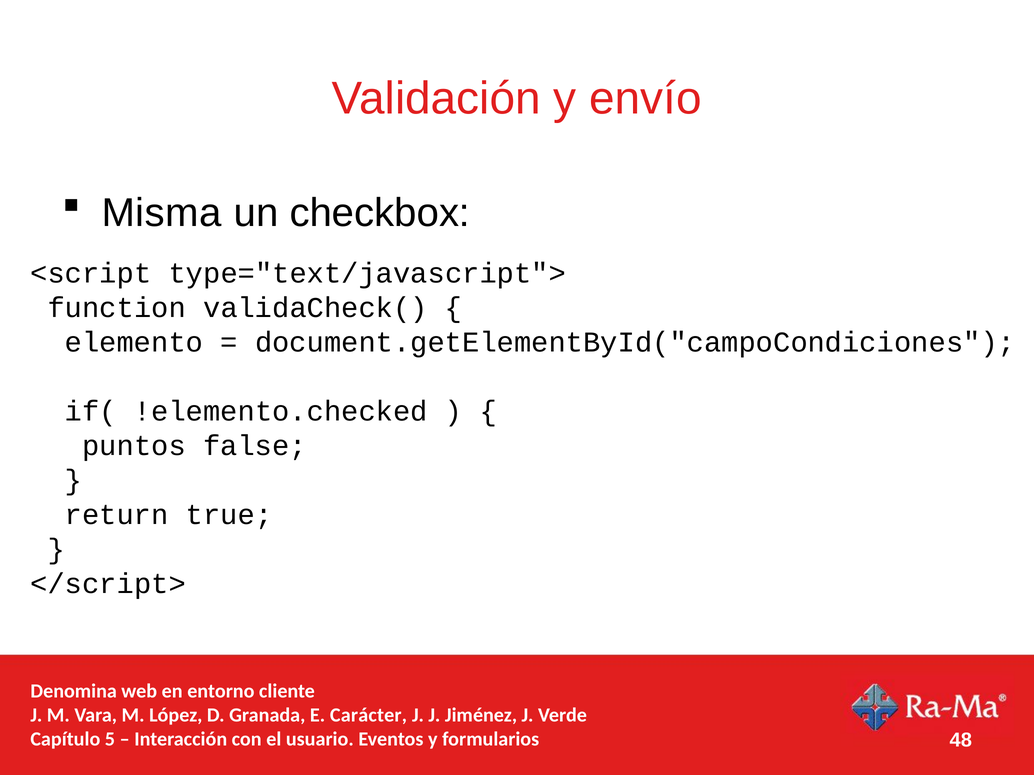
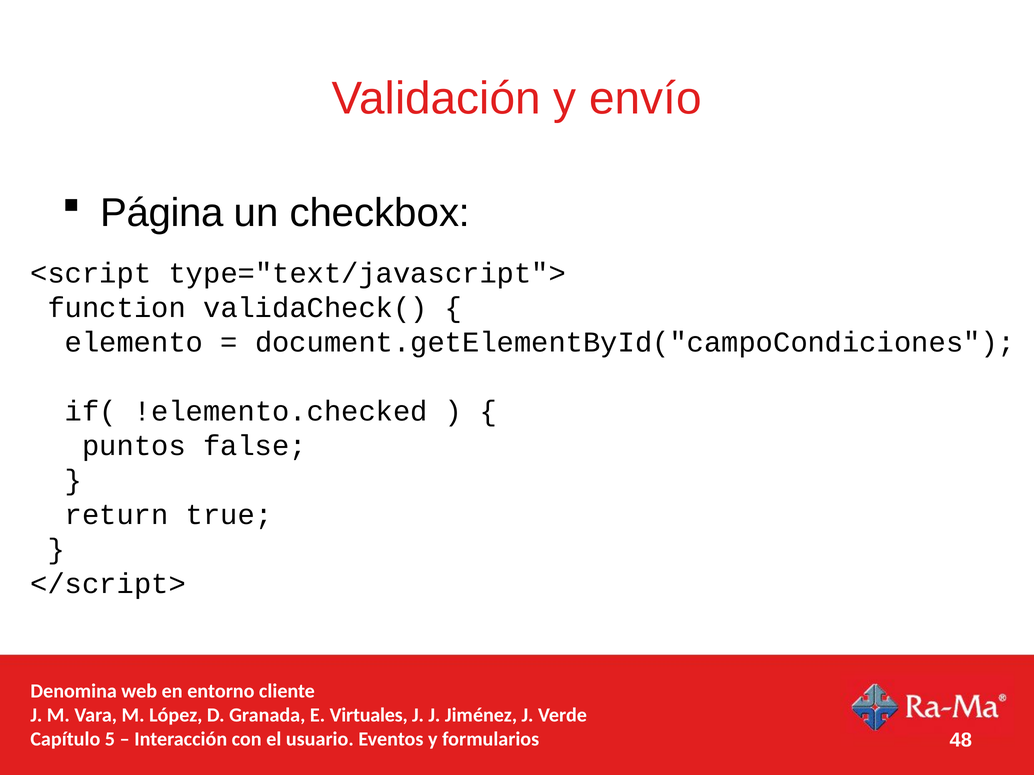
Misma: Misma -> Página
Carácter: Carácter -> Virtuales
